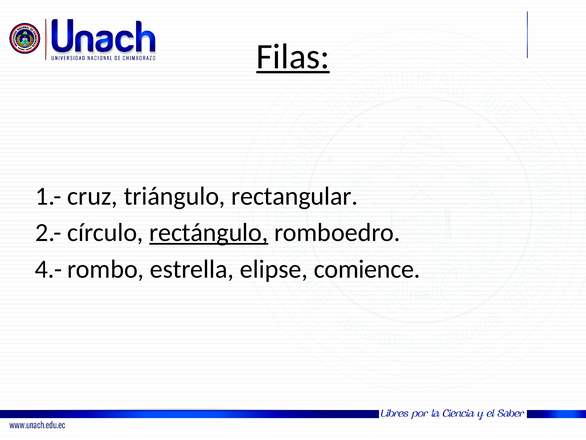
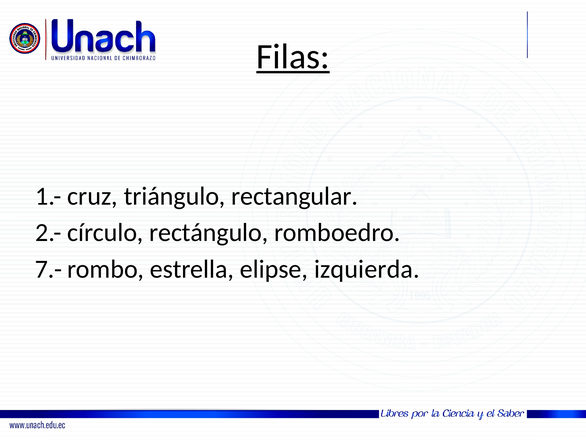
rectángulo underline: present -> none
4.-: 4.- -> 7.-
comience: comience -> izquierda
